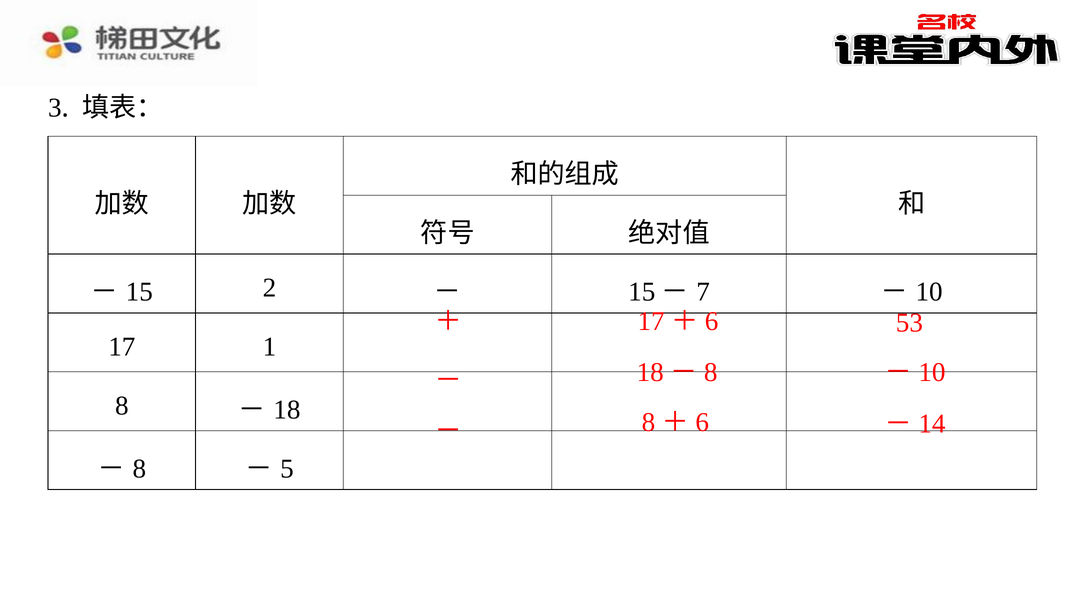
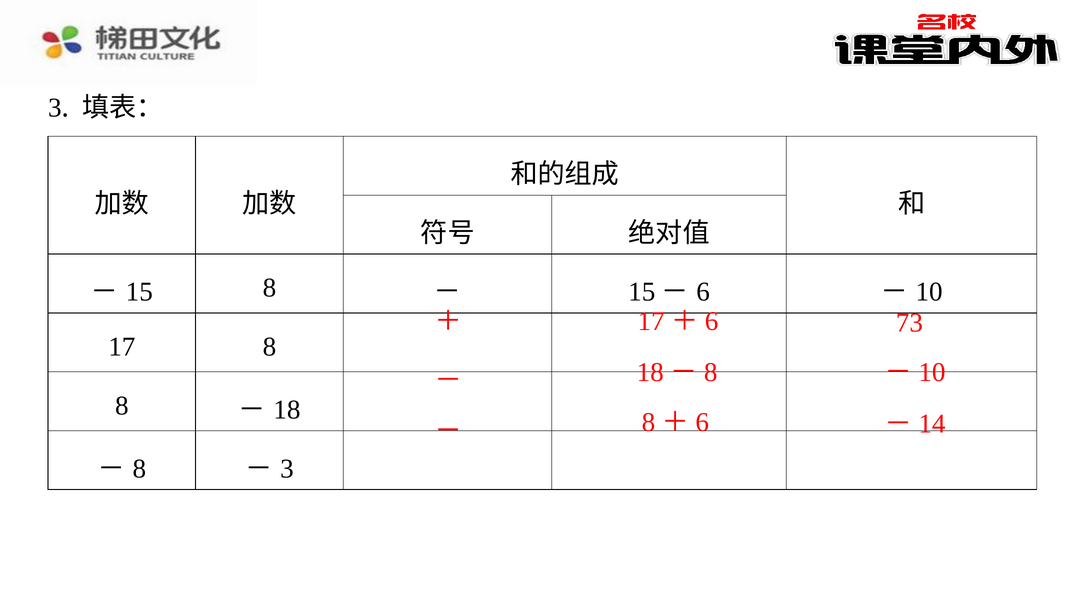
2 at (269, 288): 2 -> 8
7: 7 -> 6
53: 53 -> 73
17 1: 1 -> 8
5 at (287, 469): 5 -> 3
